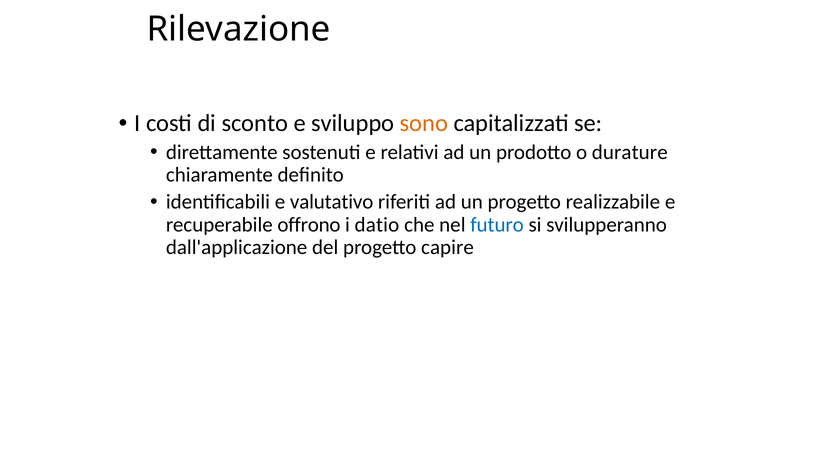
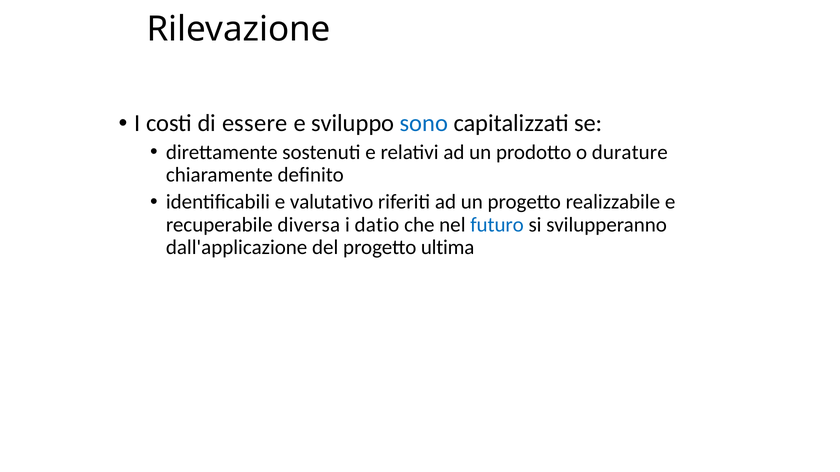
sconto: sconto -> essere
sono colour: orange -> blue
offrono: offrono -> diversa
capire: capire -> ultima
